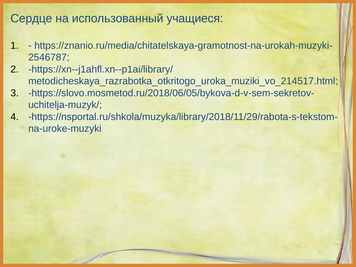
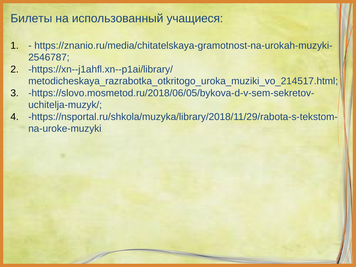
Сердце: Сердце -> Билеты
